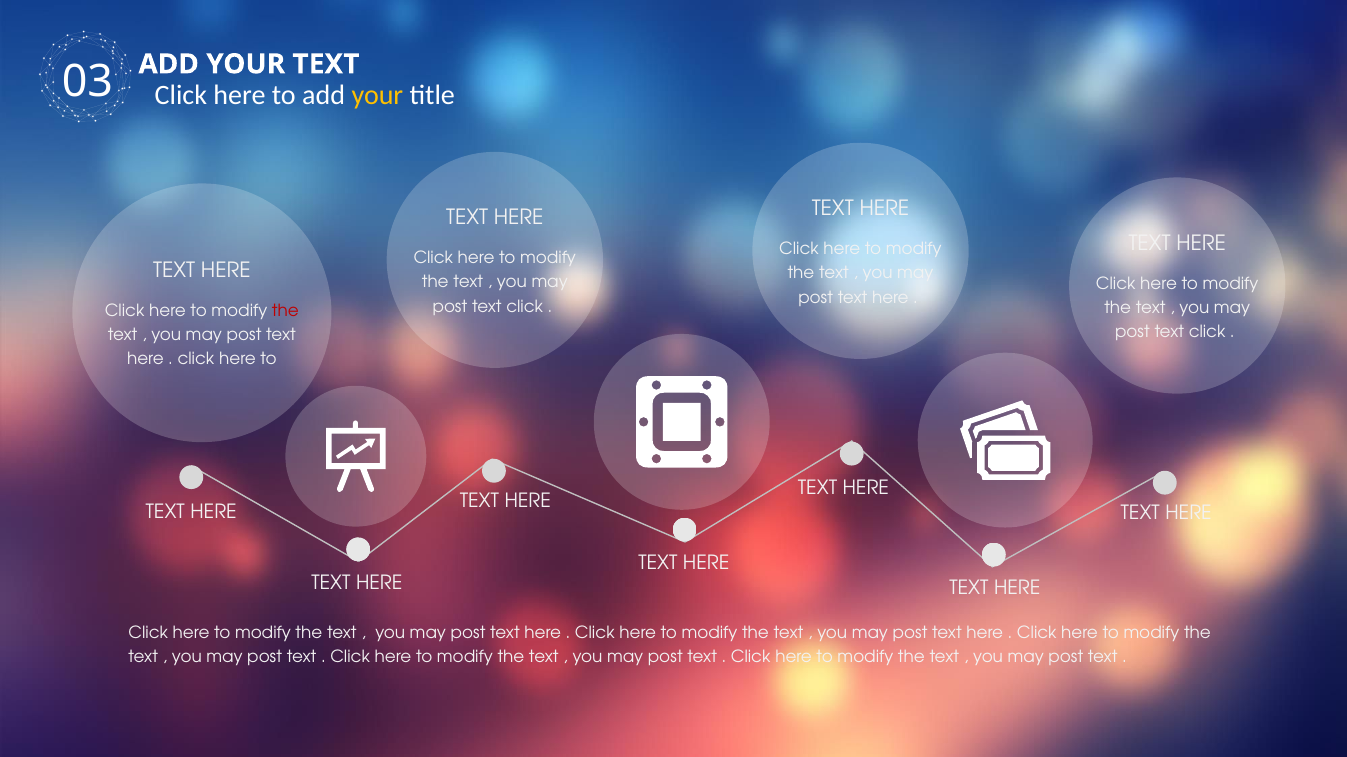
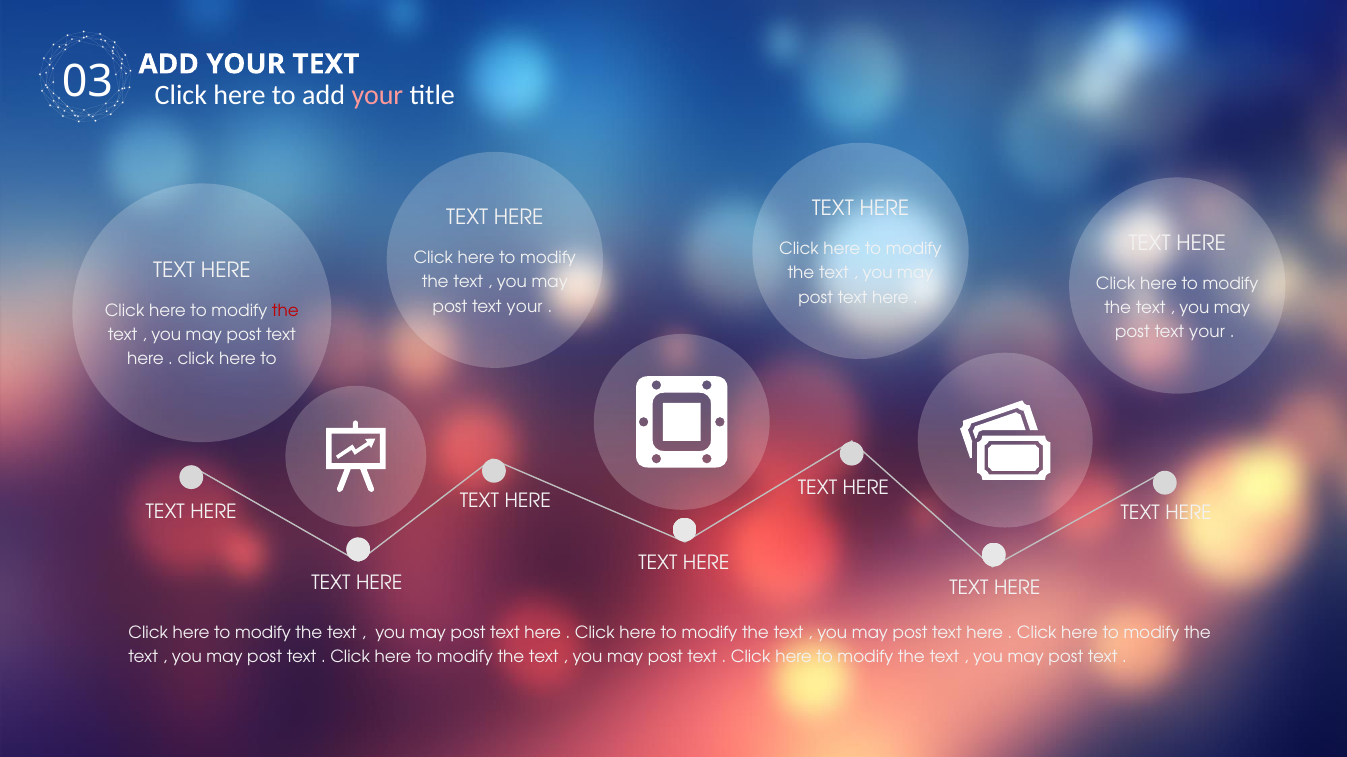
your at (377, 95) colour: yellow -> pink
click at (525, 307): click -> your
click at (1207, 332): click -> your
